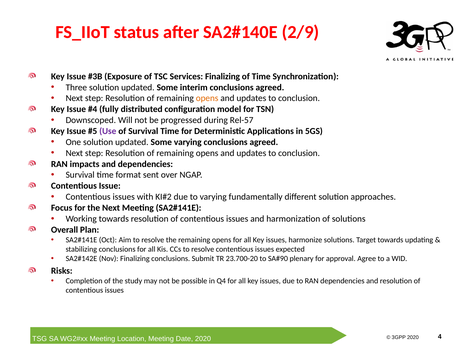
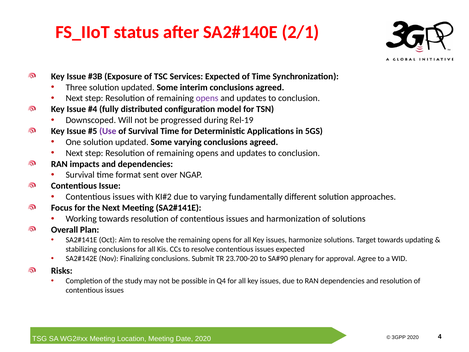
2/9: 2/9 -> 2/1
Services Finalizing: Finalizing -> Expected
opens at (207, 98) colour: orange -> purple
Rel-57: Rel-57 -> Rel-19
